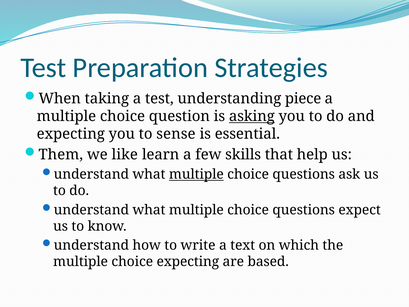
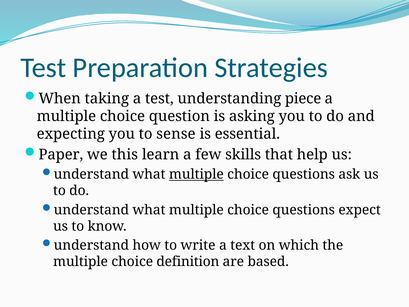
asking underline: present -> none
Them: Them -> Paper
like: like -> this
choice expecting: expecting -> definition
